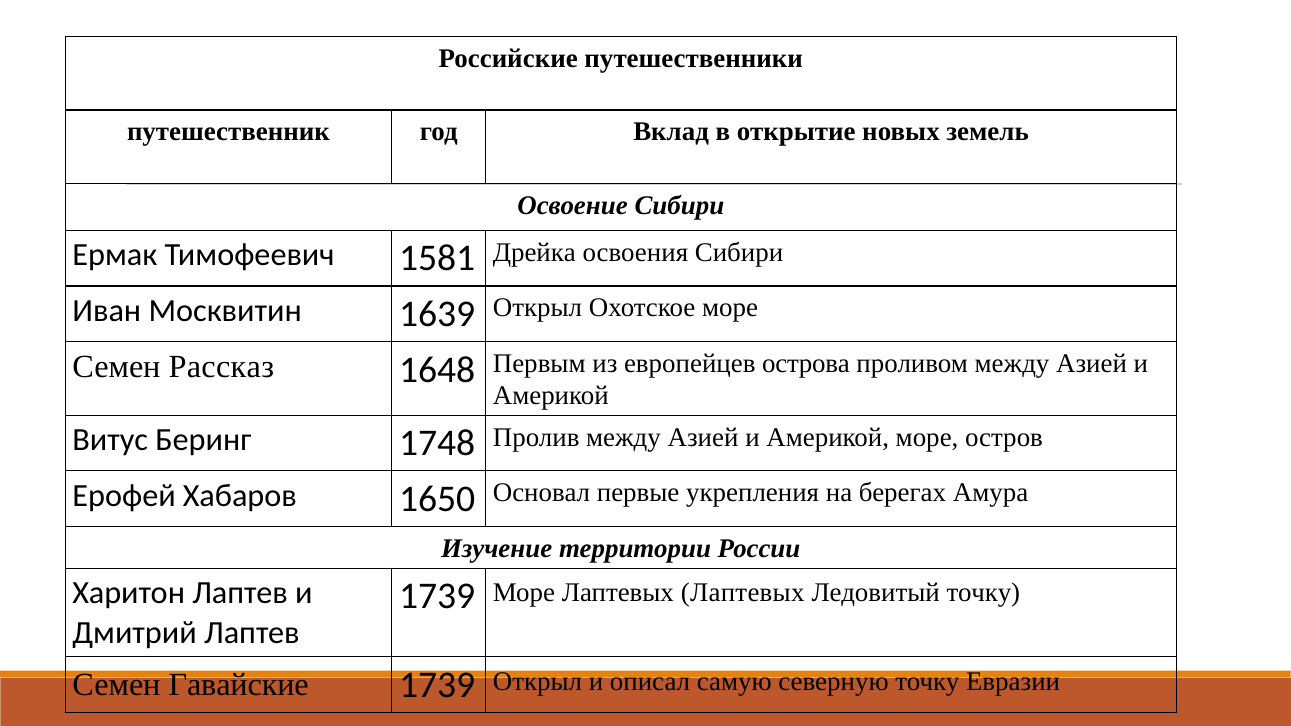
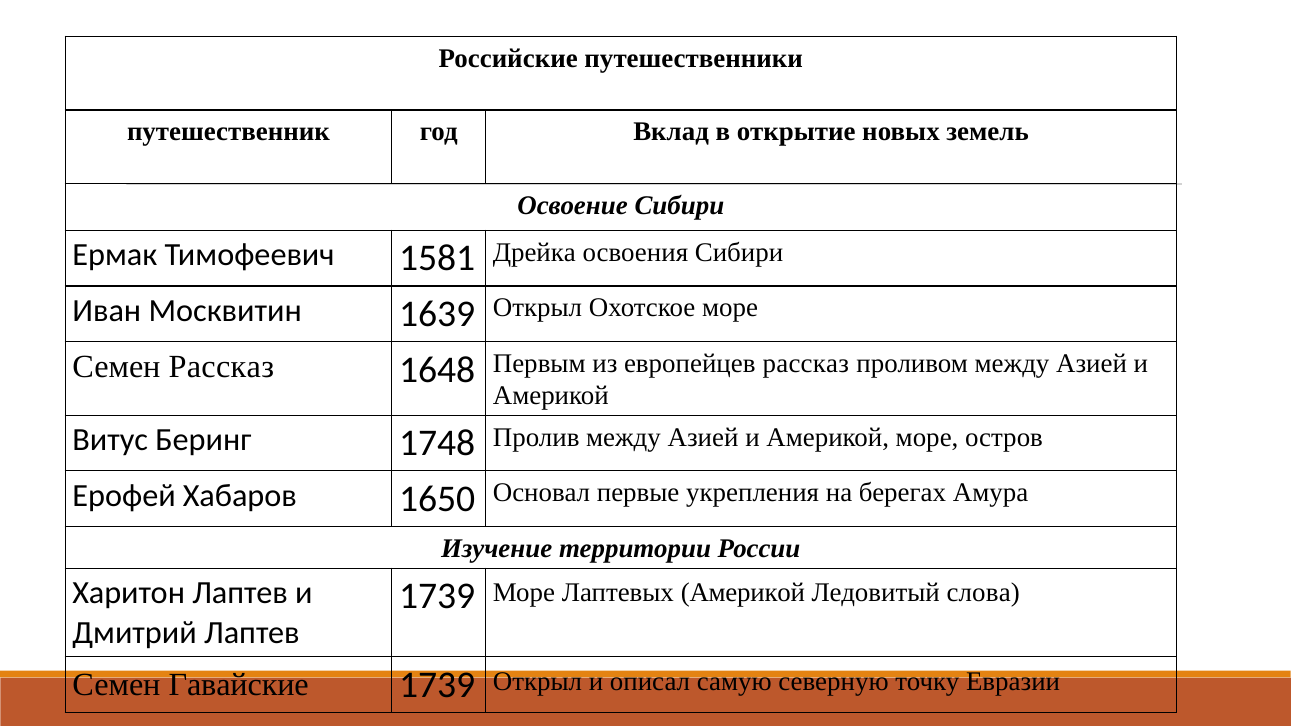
европейцев острова: острова -> рассказ
Лаптевых Лаптевых: Лаптевых -> Америкой
Ледовитый точку: точку -> слова
